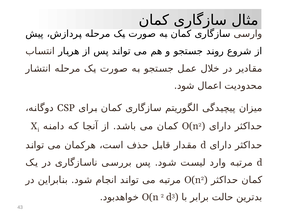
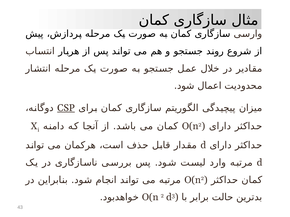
CSP underline: none -> present
